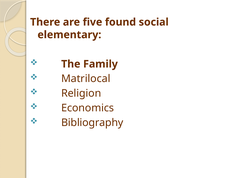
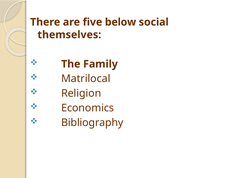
found: found -> below
elementary: elementary -> themselves
